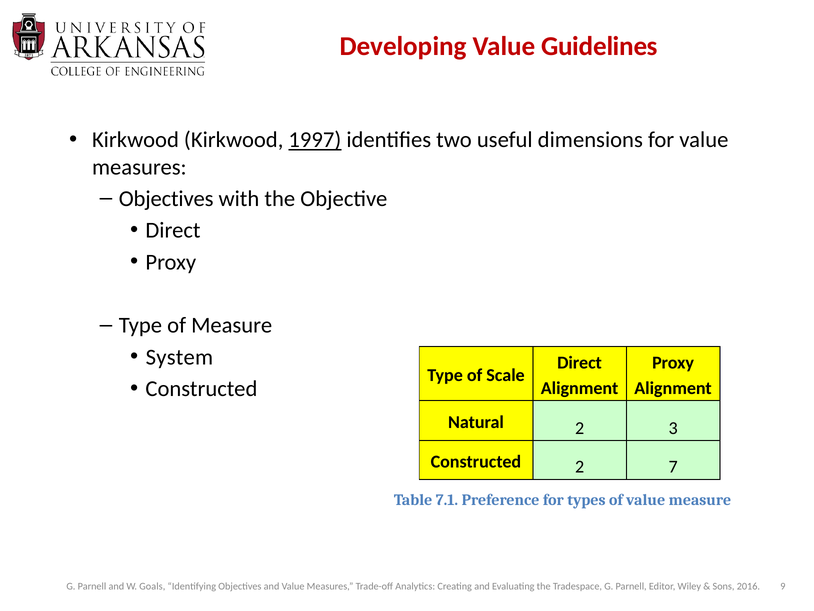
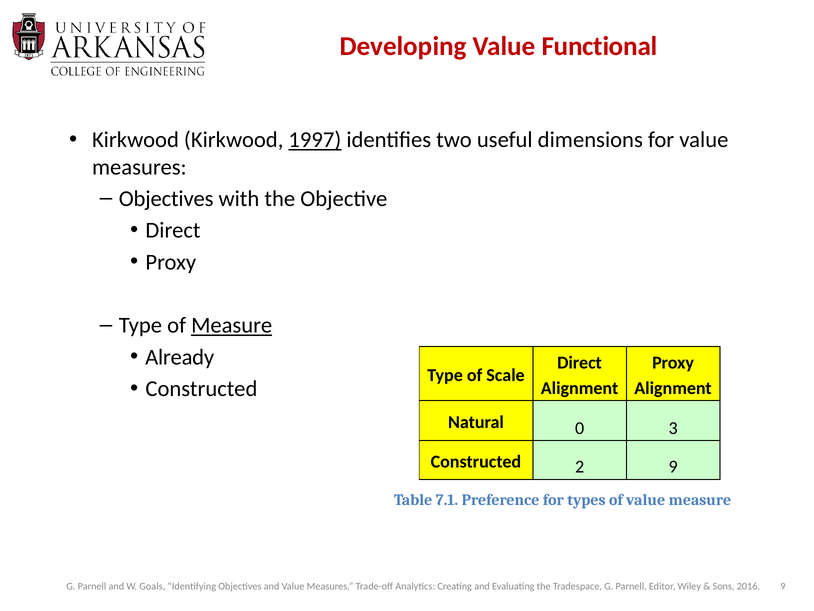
Guidelines: Guidelines -> Functional
Measure at (232, 325) underline: none -> present
System: System -> Already
Natural 2: 2 -> 0
2 7: 7 -> 9
